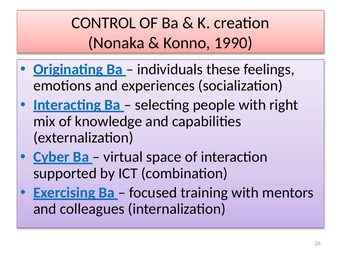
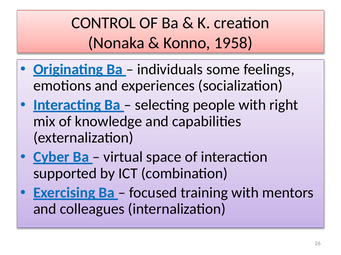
1990: 1990 -> 1958
these: these -> some
